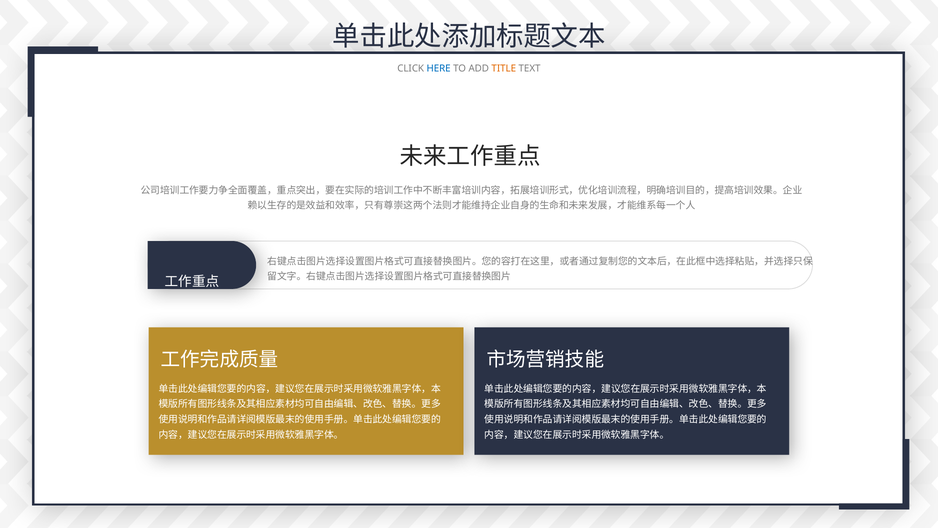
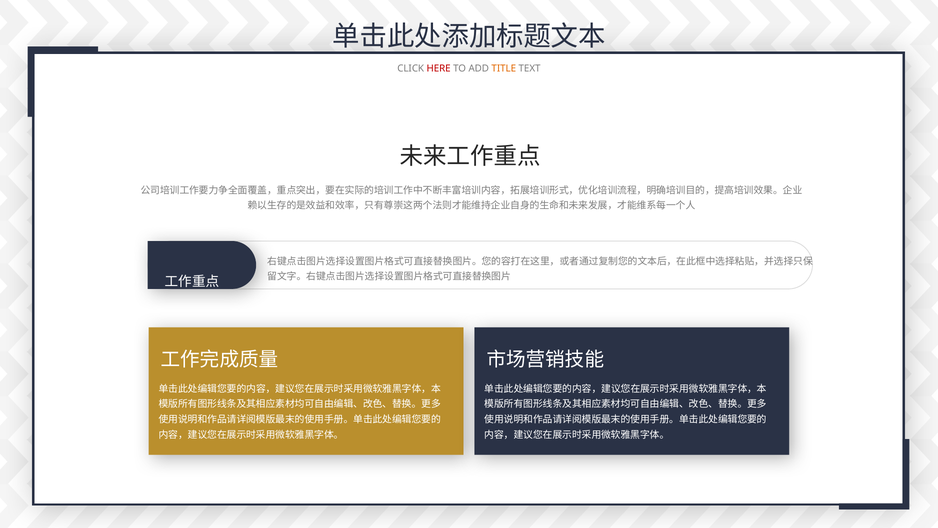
HERE colour: blue -> red
